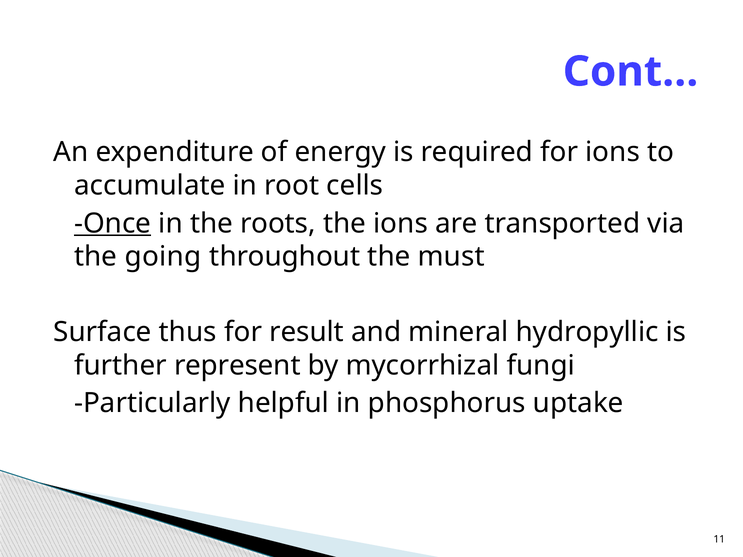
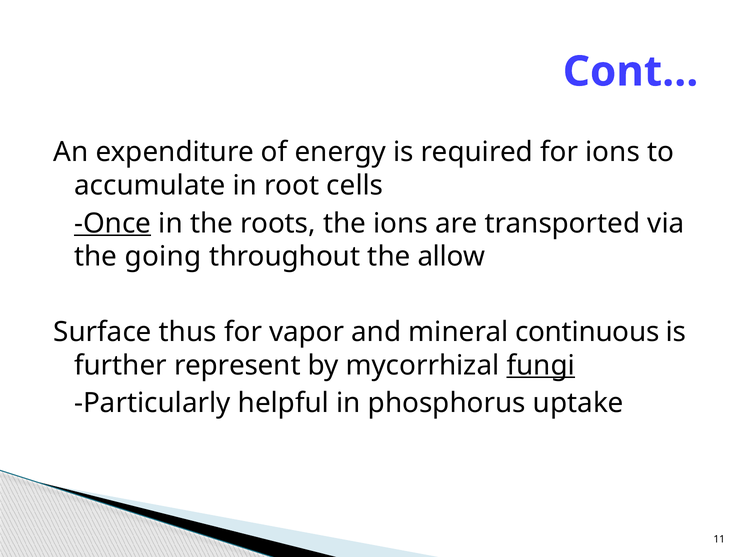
must: must -> allow
result: result -> vapor
hydropyllic: hydropyllic -> continuous
fungi underline: none -> present
